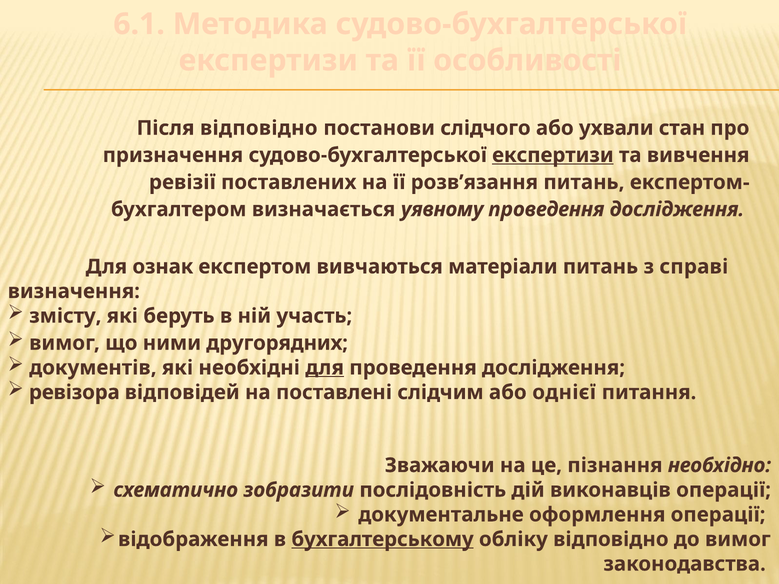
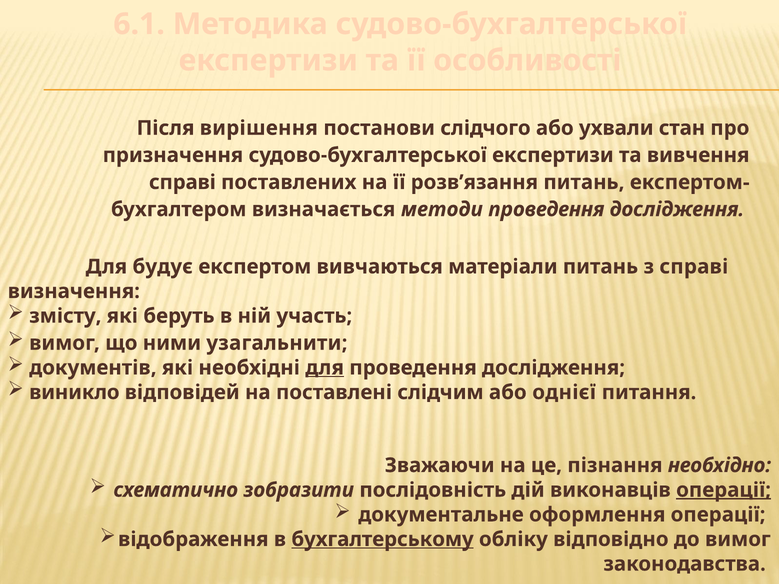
Після відповідно: відповідно -> вирішення
експертизи at (553, 155) underline: present -> none
ревізії at (182, 182): ревізії -> справі
уявному: уявному -> методи
ознак: ознак -> будує
другорядних: другорядних -> узагальнити
ревізора: ревізора -> виникло
операції at (724, 490) underline: none -> present
